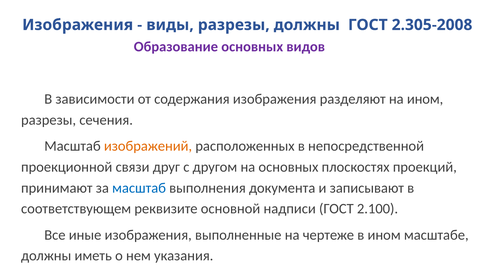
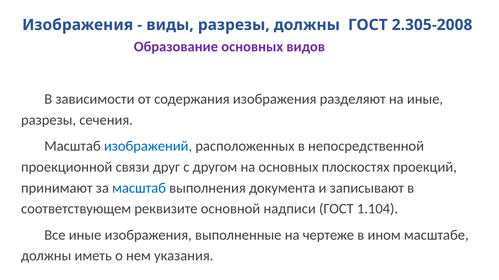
на ином: ином -> иные
изображений colour: orange -> blue
2.100: 2.100 -> 1.104
